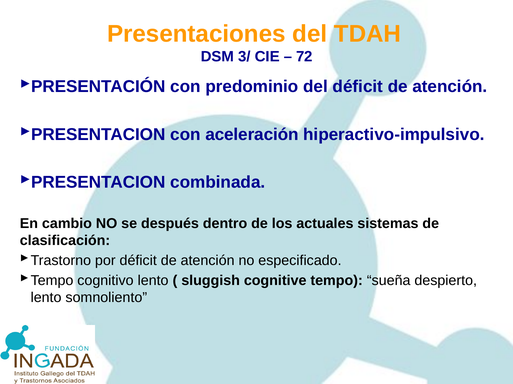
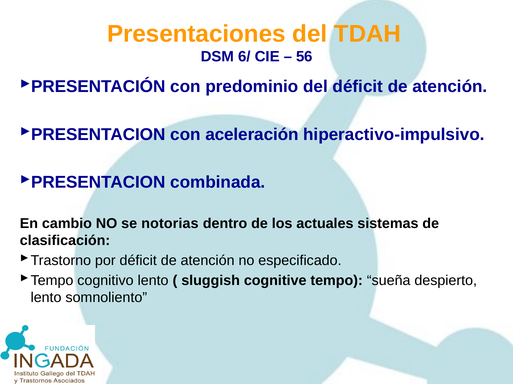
3/: 3/ -> 6/
72: 72 -> 56
después: después -> notorias
